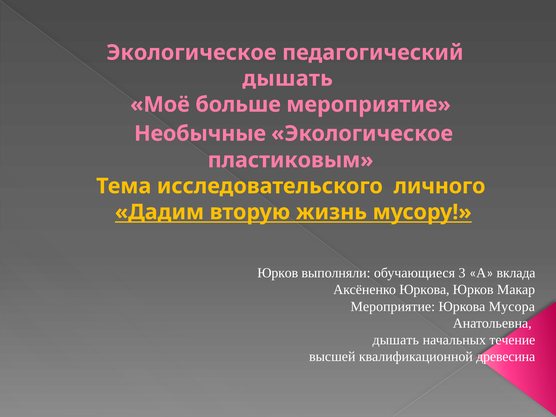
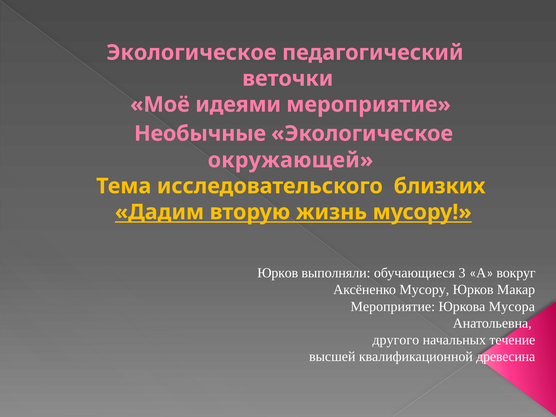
дышать at (288, 79): дышать -> веточки
больше: больше -> идеями
пластиковым: пластиковым -> окружающей
личного: личного -> близких
вклада: вклада -> вокруг
Аксёненко Юркова: Юркова -> Мусору
дышать at (396, 340): дышать -> другого
